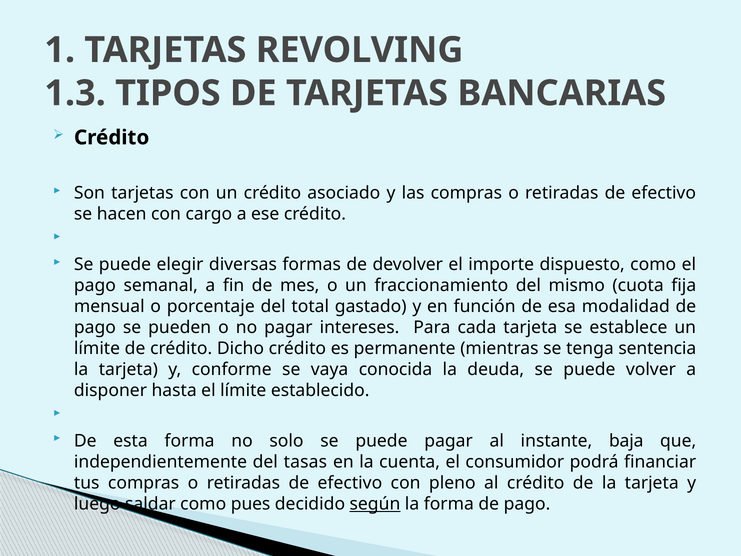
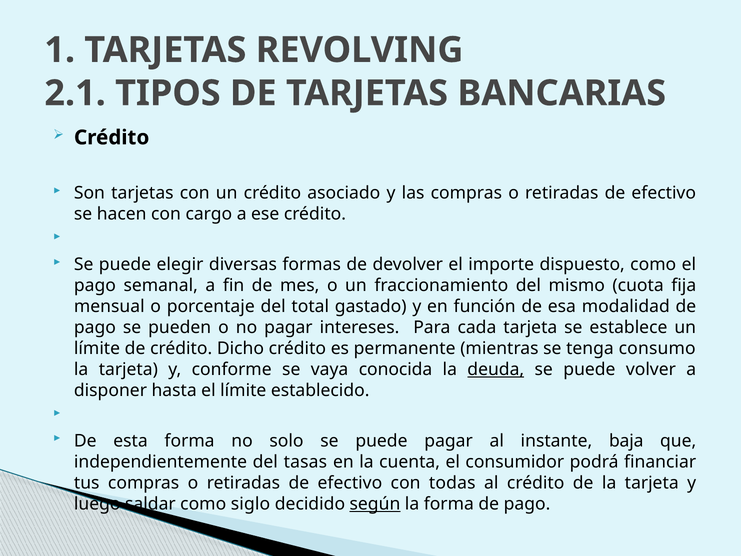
1.3: 1.3 -> 2.1
sentencia: sentencia -> consumo
deuda underline: none -> present
pleno: pleno -> todas
pues: pues -> siglo
